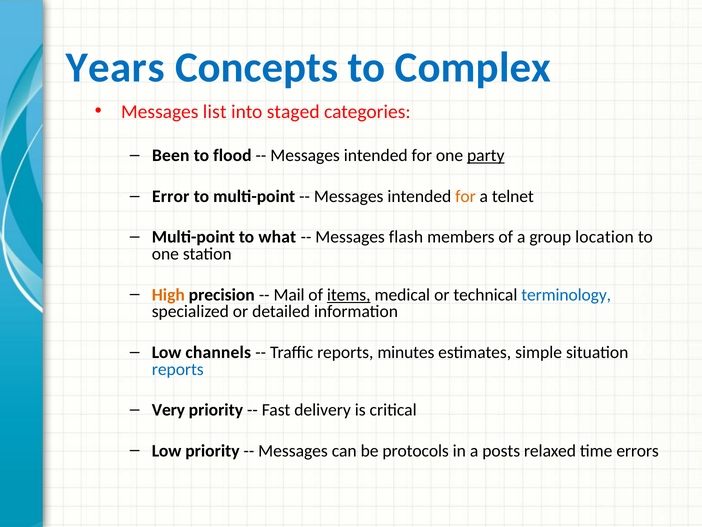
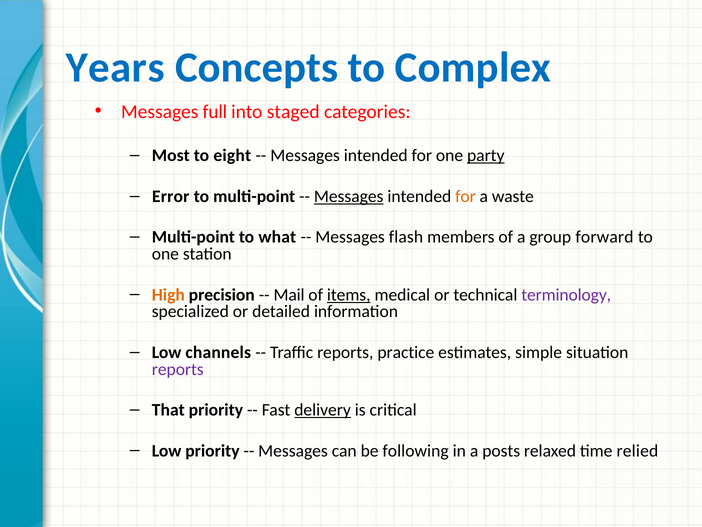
list: list -> full
Been: Been -> Most
flood: flood -> eight
Messages at (349, 196) underline: none -> present
telnet: telnet -> waste
location: location -> forward
terminology colour: blue -> purple
minutes: minutes -> practice
reports at (178, 369) colour: blue -> purple
Very: Very -> That
delivery underline: none -> present
protocols: protocols -> following
errors: errors -> relied
